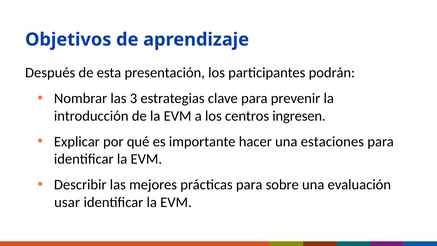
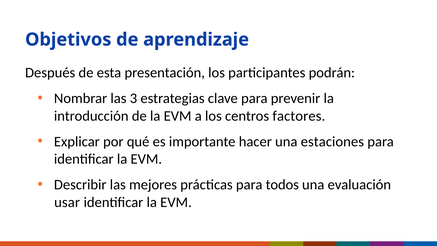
ingresen: ingresen -> factores
sobre: sobre -> todos
